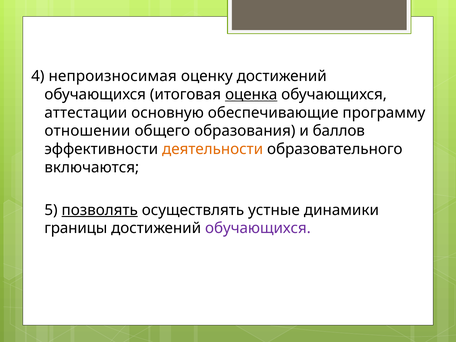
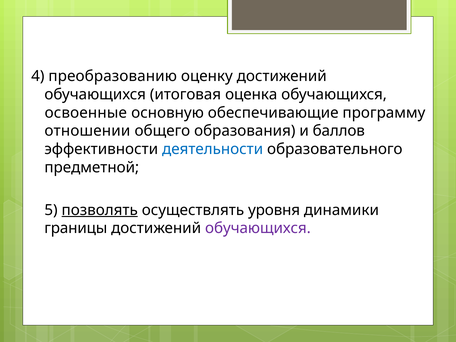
непроизносимая: непроизносимая -> преобразованию
оценка underline: present -> none
аттестации: аттестации -> освоенные
деятельности colour: orange -> blue
включаются: включаются -> предметной
устные: устные -> уровня
